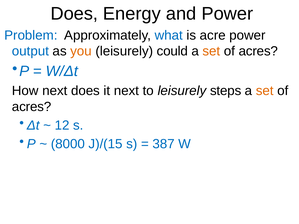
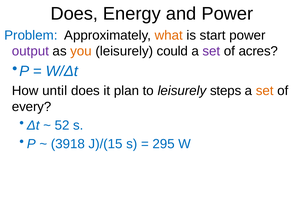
what colour: blue -> orange
acre: acre -> start
output colour: blue -> purple
set at (211, 51) colour: orange -> purple
How next: next -> until
it next: next -> plan
acres at (32, 107): acres -> every
12: 12 -> 52
8000: 8000 -> 3918
387: 387 -> 295
